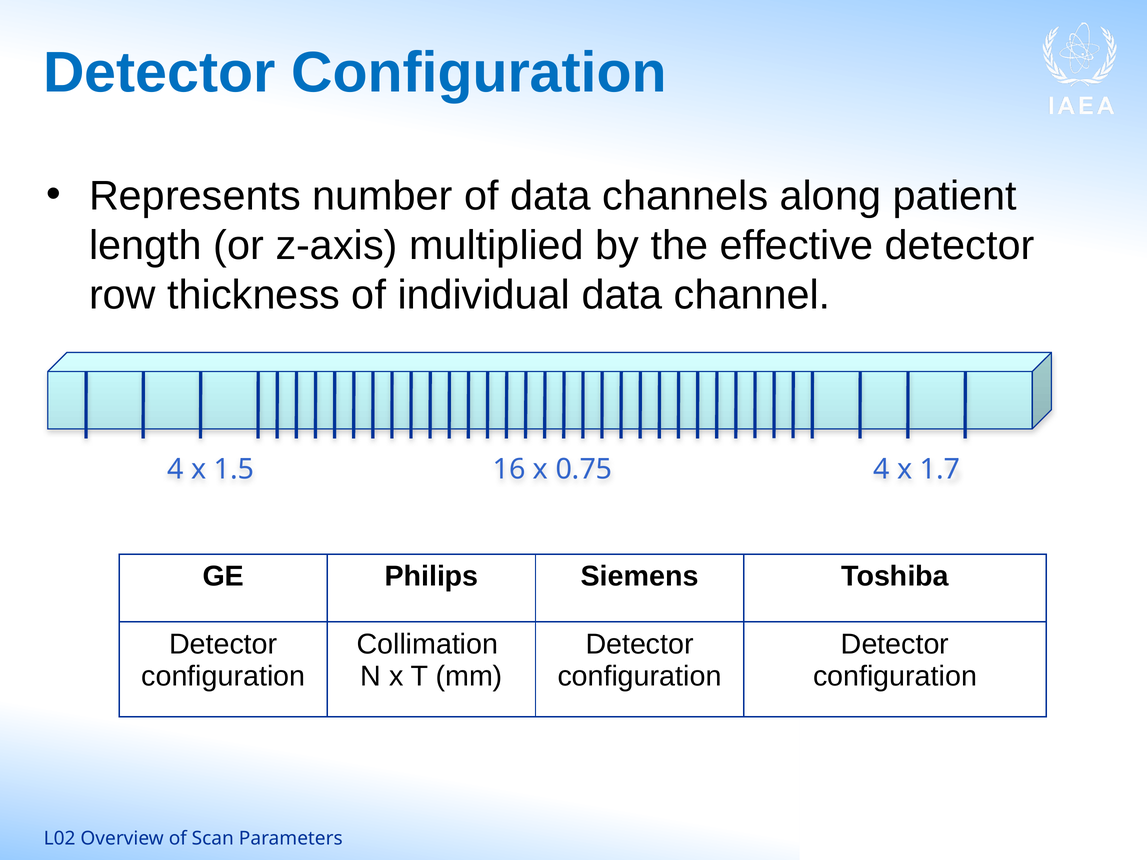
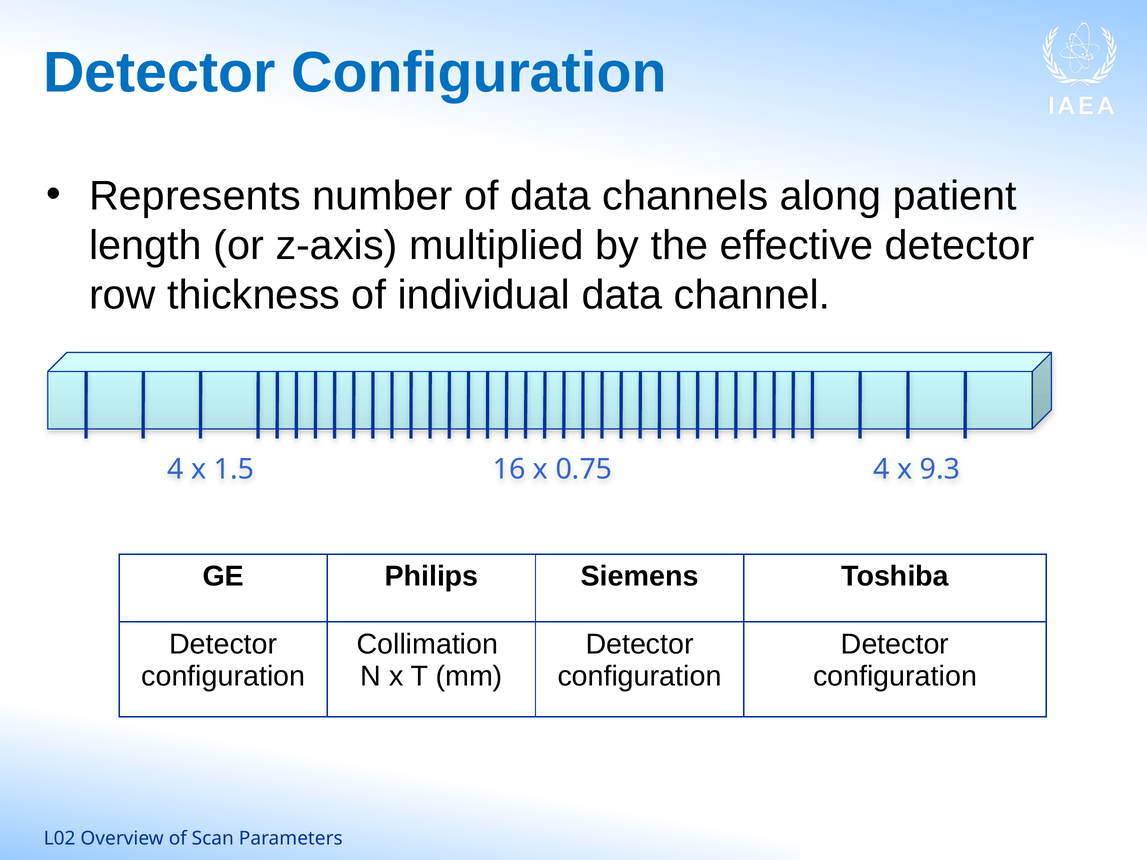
1.7: 1.7 -> 9.3
